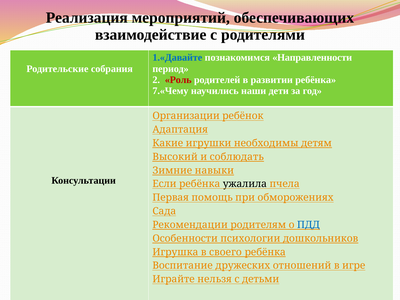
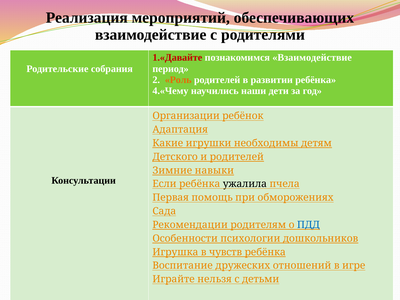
1.«Давайте colour: blue -> red
познакомимся Направленности: Направленности -> Взаимодействие
Роль colour: red -> orange
7.«Чему: 7.«Чему -> 4.«Чему
Высокий: Высокий -> Детского
и соблюдать: соблюдать -> родителей
своего: своего -> чувств
